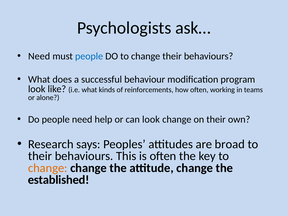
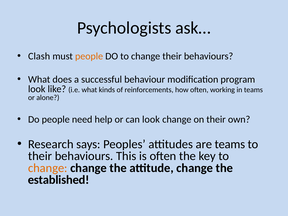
Need at (39, 56): Need -> Clash
people at (89, 56) colour: blue -> orange
are broad: broad -> teams
